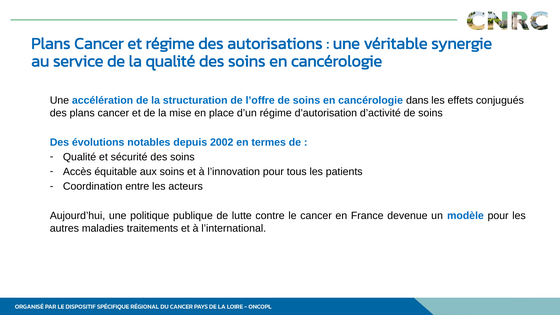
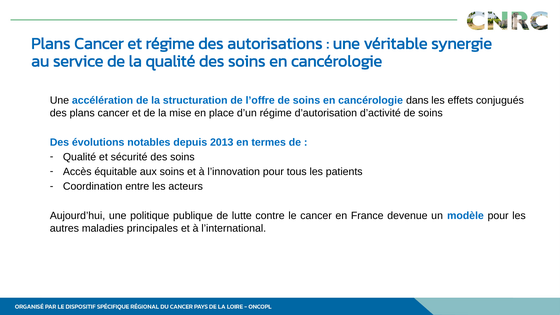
2002: 2002 -> 2013
traitements: traitements -> principales
